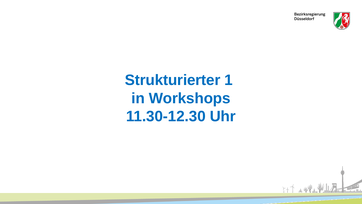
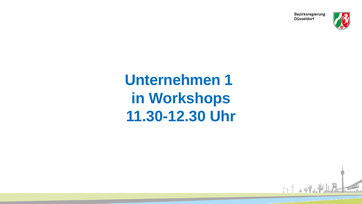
Strukturierter: Strukturierter -> Unternehmen
